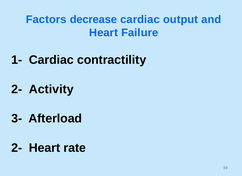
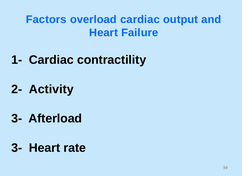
decrease: decrease -> overload
2- at (17, 148): 2- -> 3-
